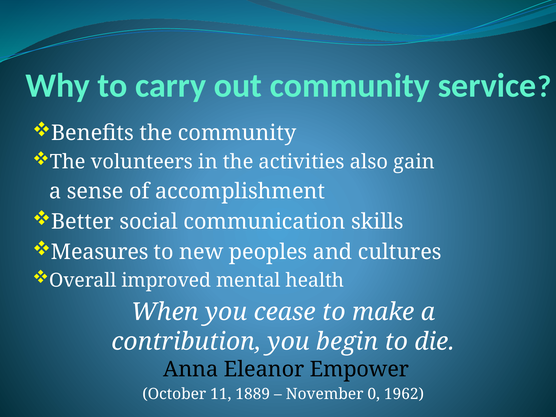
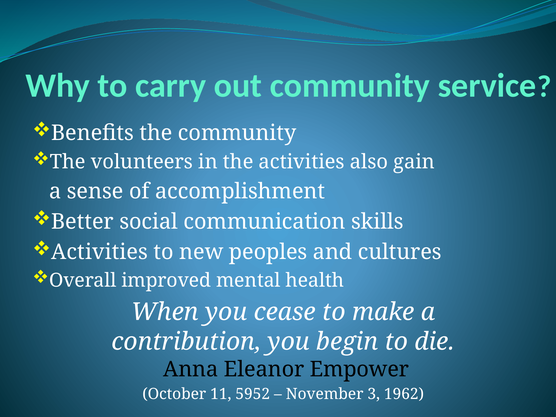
Measures at (100, 252): Measures -> Activities
1889: 1889 -> 5952
0: 0 -> 3
